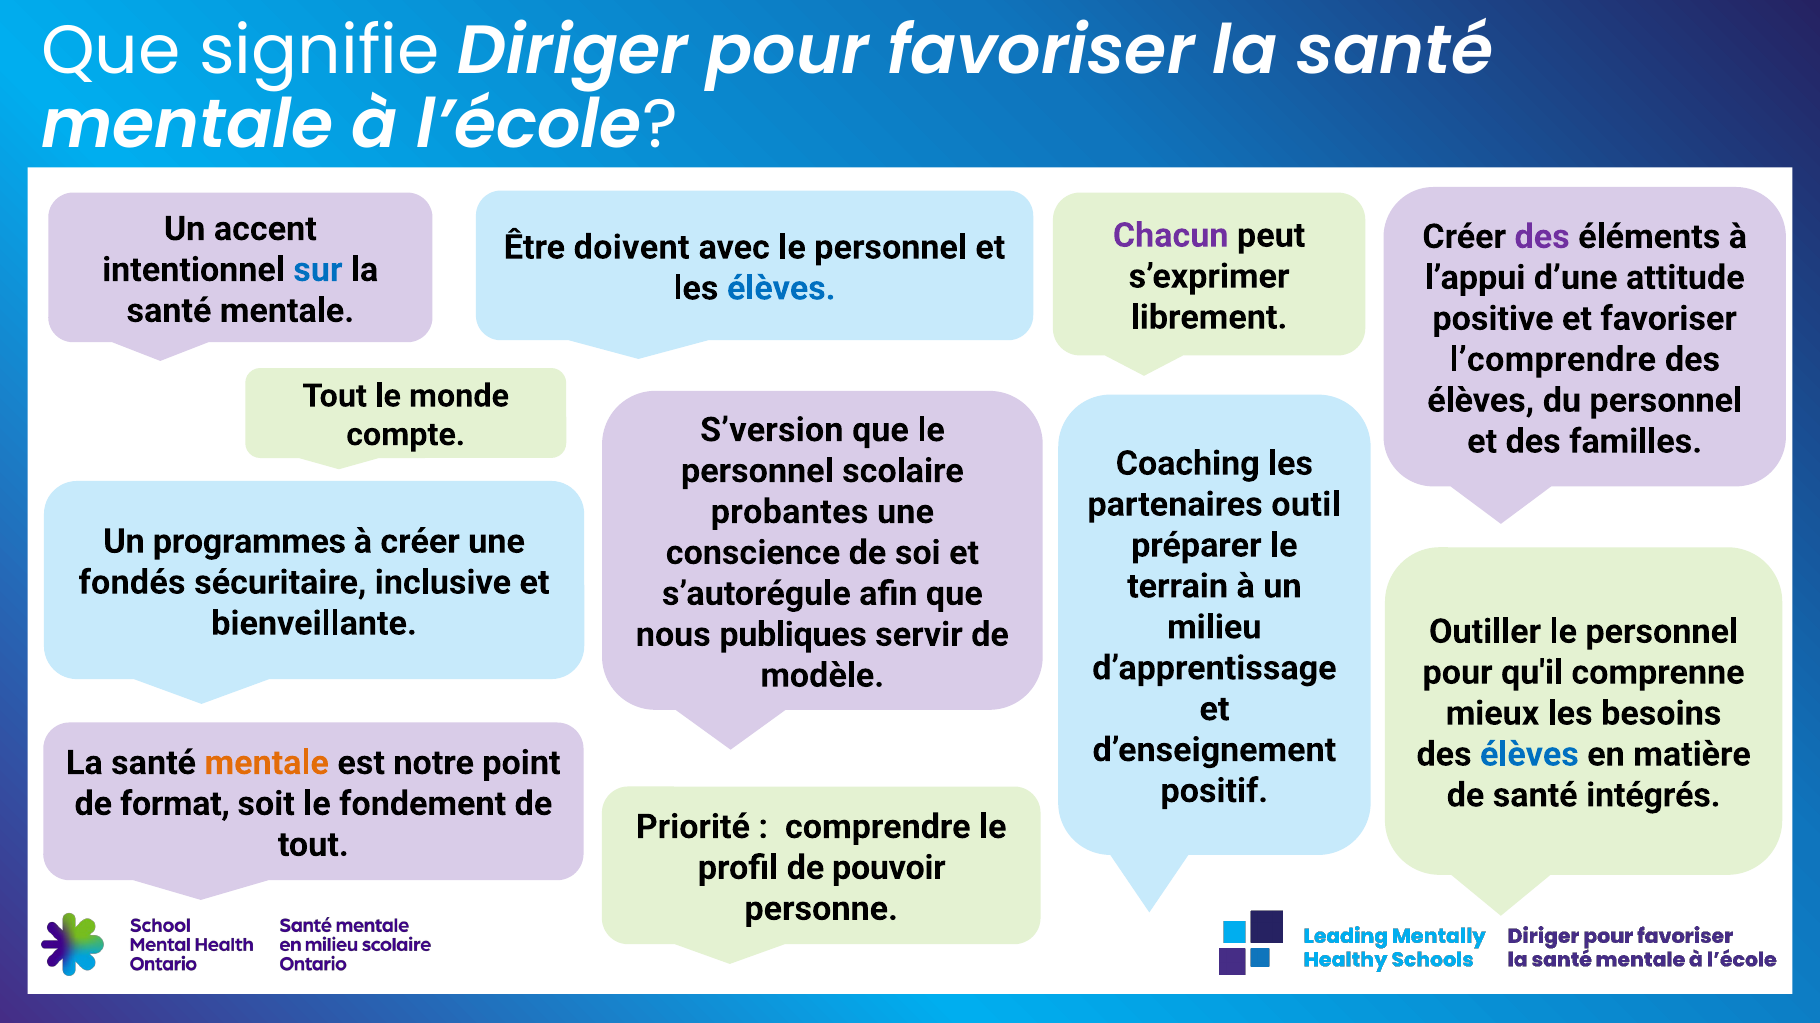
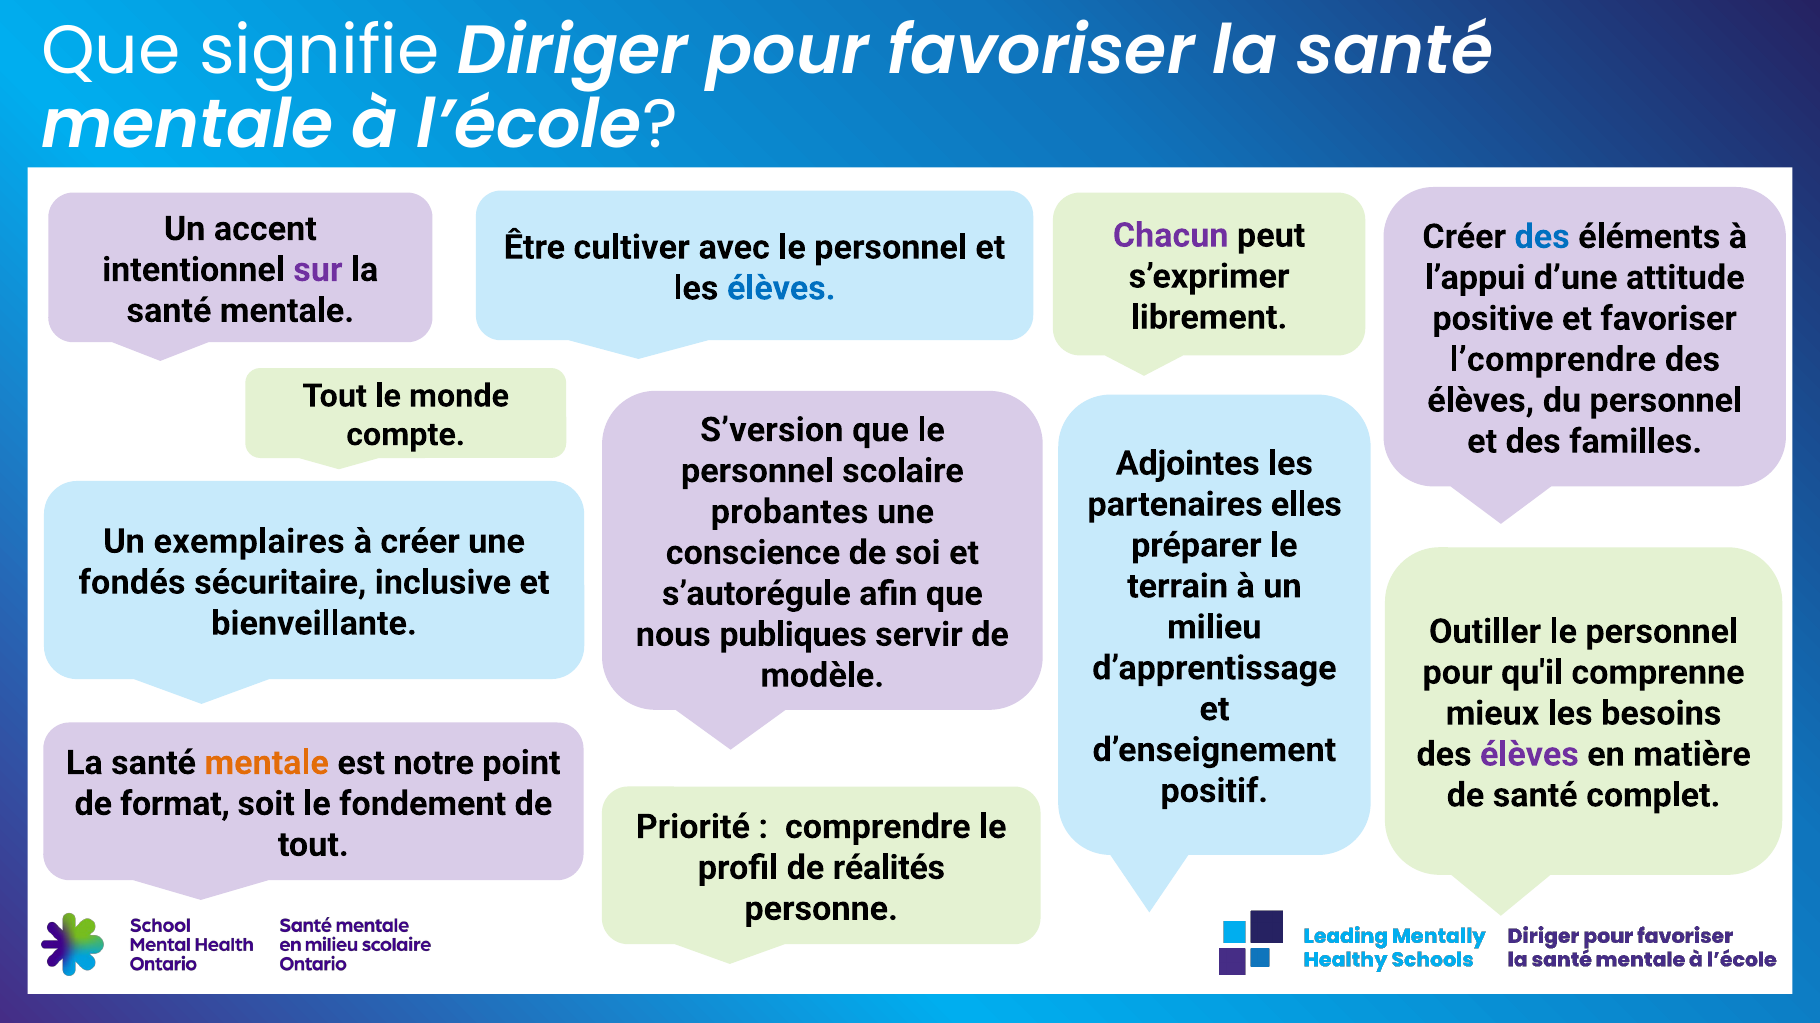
des at (1542, 237) colour: purple -> blue
doivent: doivent -> cultiver
sur colour: blue -> purple
Coaching: Coaching -> Adjointes
outil: outil -> elles
programmes: programmes -> exemplaires
élèves at (1529, 755) colour: blue -> purple
intégrés: intégrés -> complet
pouvoir: pouvoir -> réalités
